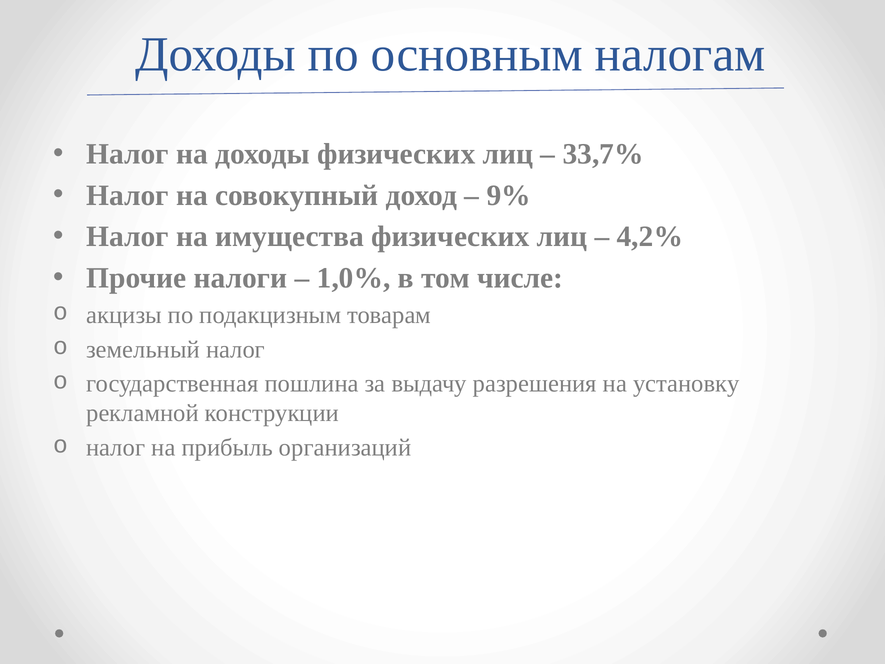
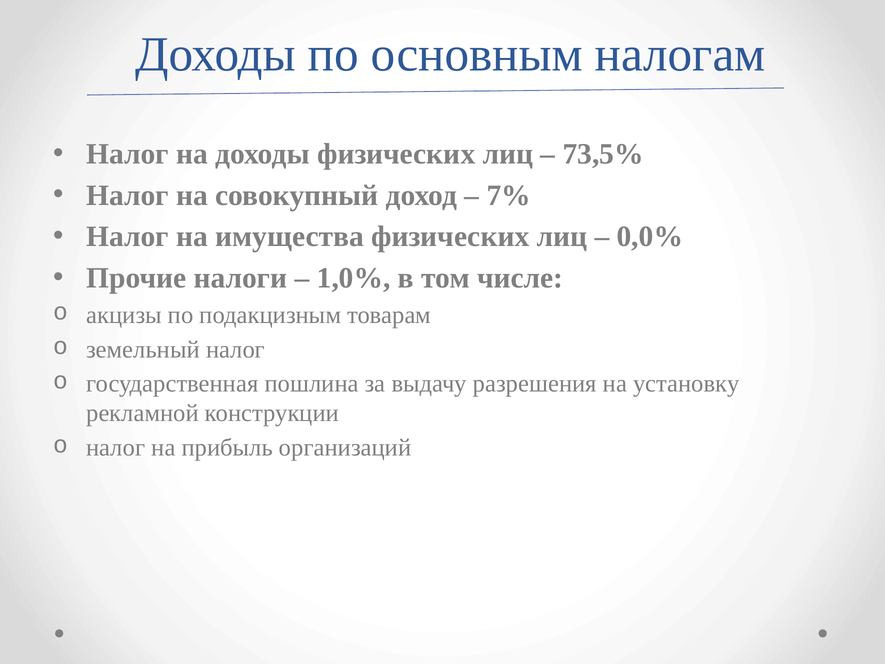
33,7%: 33,7% -> 73,5%
9%: 9% -> 7%
4,2%: 4,2% -> 0,0%
